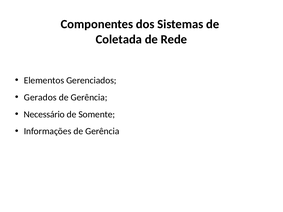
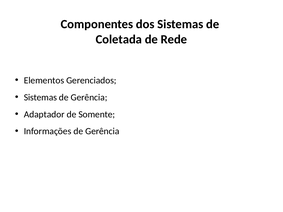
Gerados at (40, 97): Gerados -> Sistemas
Necessário: Necessário -> Adaptador
